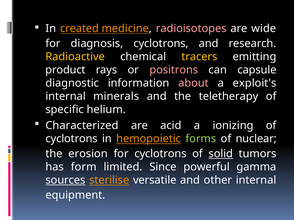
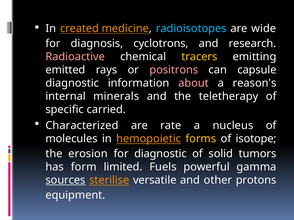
radioisotopes colour: pink -> light blue
Radioactive colour: yellow -> pink
product: product -> emitted
exploit's: exploit's -> reason's
helium: helium -> carried
acid: acid -> rate
ionizing: ionizing -> nucleus
cyclotrons at (72, 139): cyclotrons -> molecules
forms colour: light green -> yellow
nuclear: nuclear -> isotope
for cyclotrons: cyclotrons -> diagnostic
solid underline: present -> none
Since: Since -> Fuels
other internal: internal -> protons
